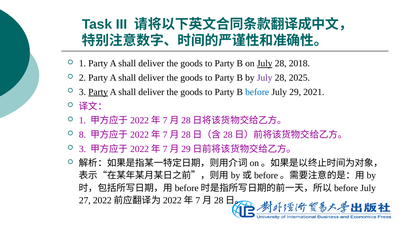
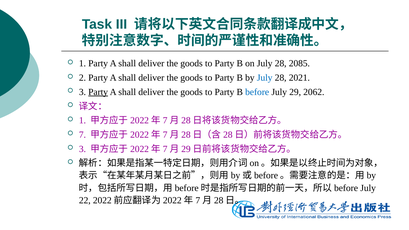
July at (265, 64) underline: present -> none
2018: 2018 -> 2085
July at (265, 78) colour: purple -> blue
2025: 2025 -> 2021
2021: 2021 -> 2062
8: 8 -> 7
27: 27 -> 22
